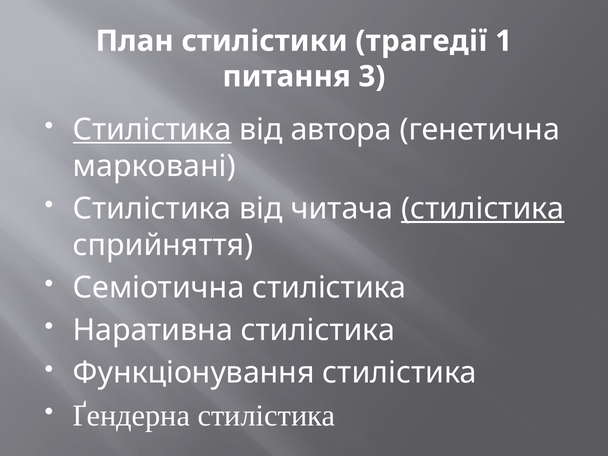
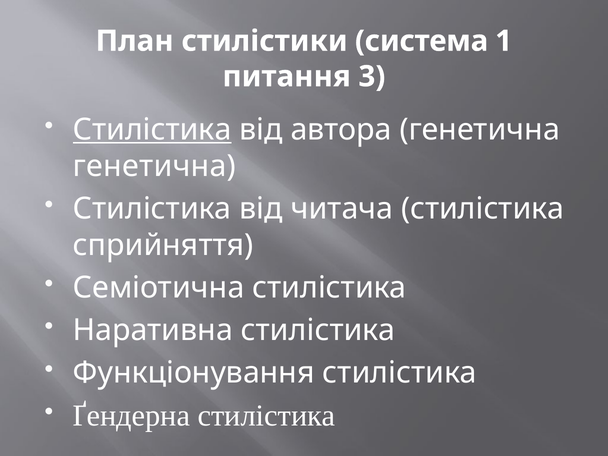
трагедії: трагедії -> система
марковані at (154, 166): марковані -> генетична
стилістика at (483, 209) underline: present -> none
